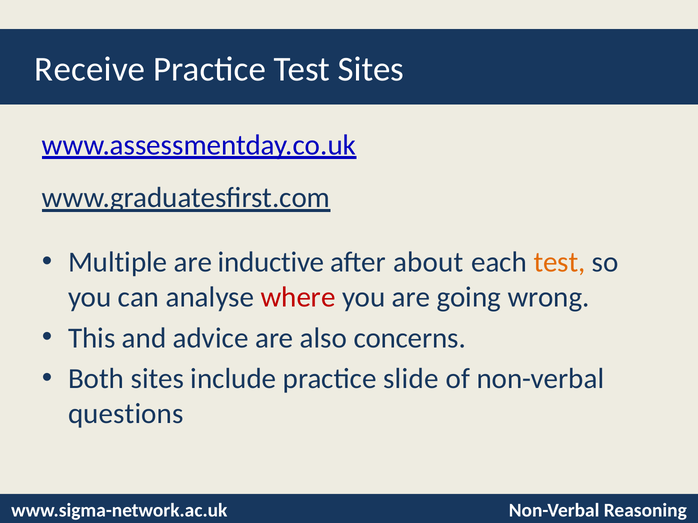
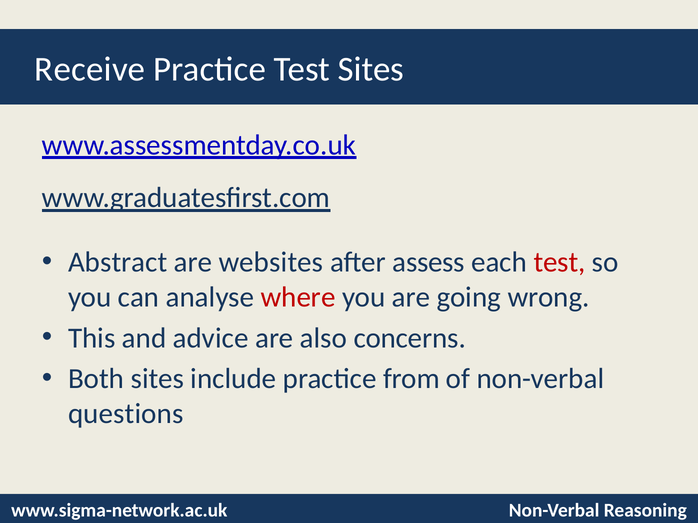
Multiple: Multiple -> Abstract
inductive: inductive -> websites
about: about -> assess
test at (560, 263) colour: orange -> red
slide: slide -> from
